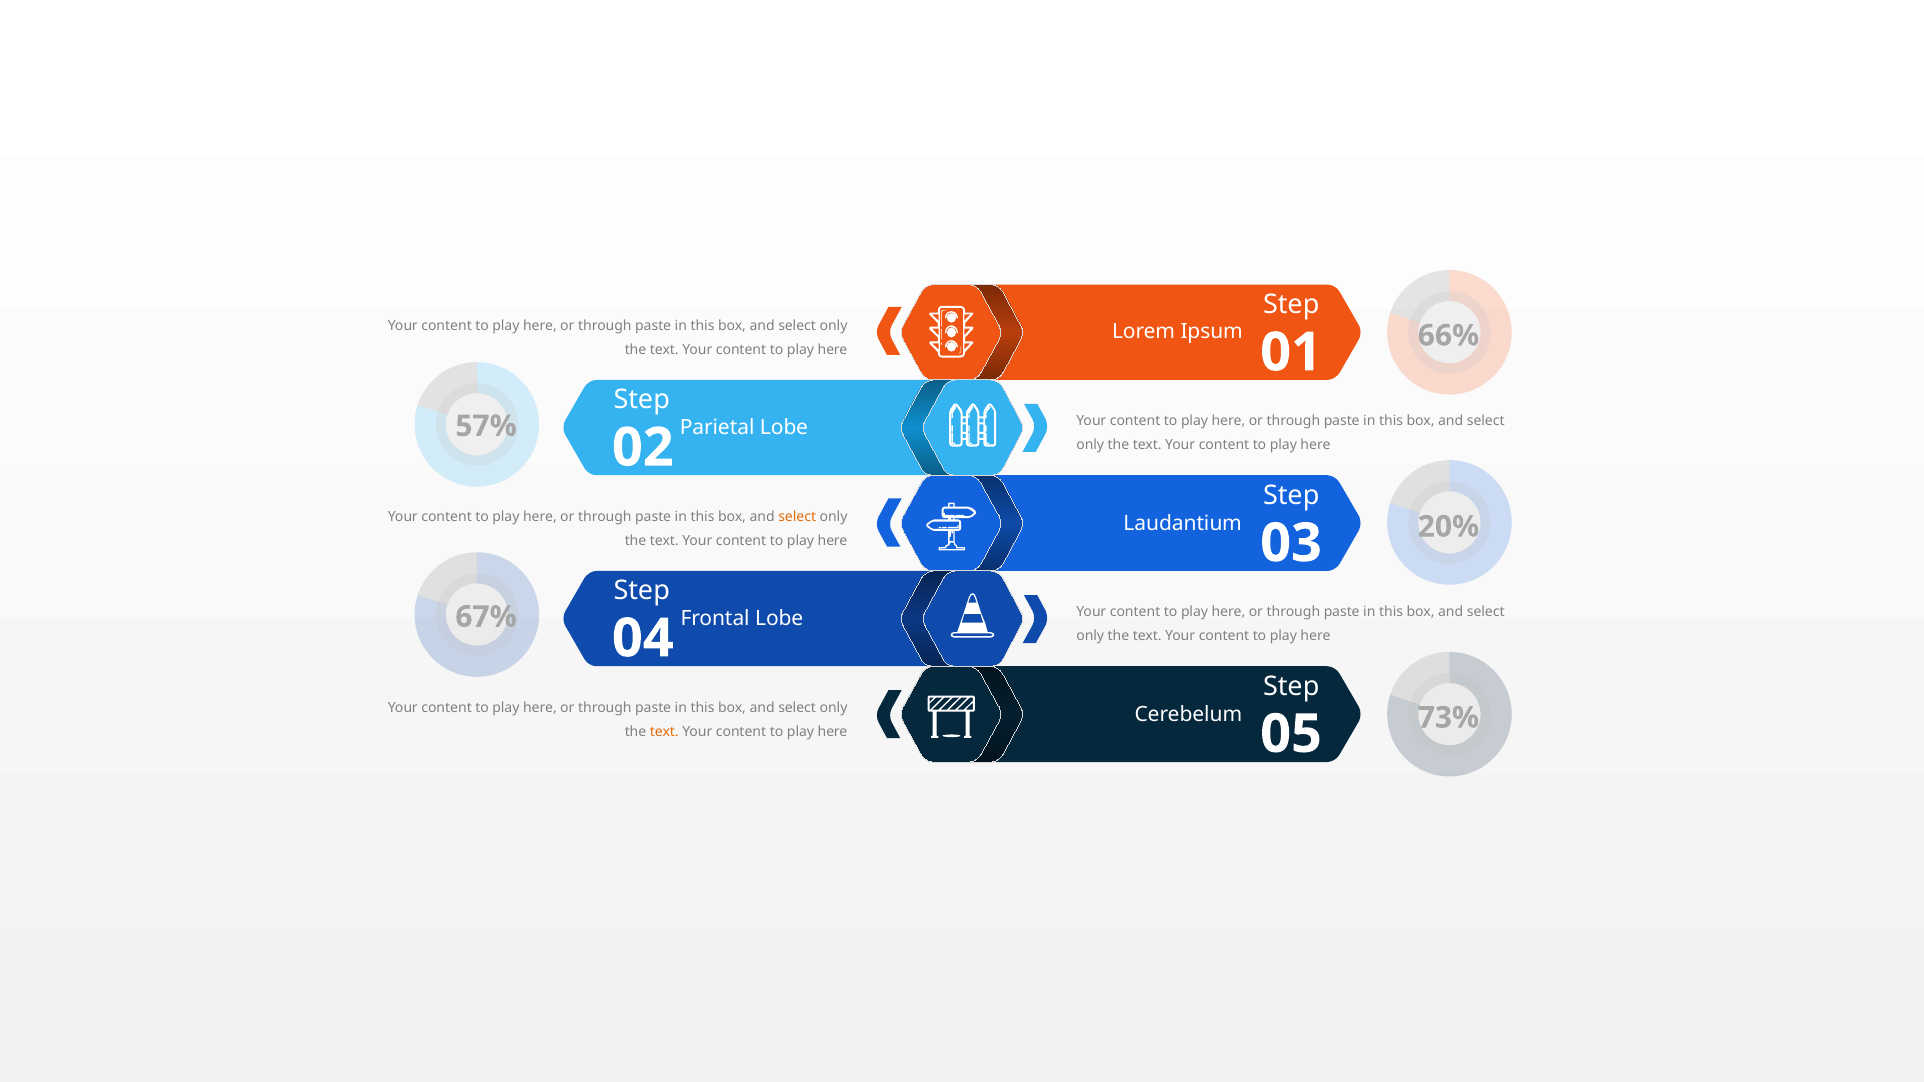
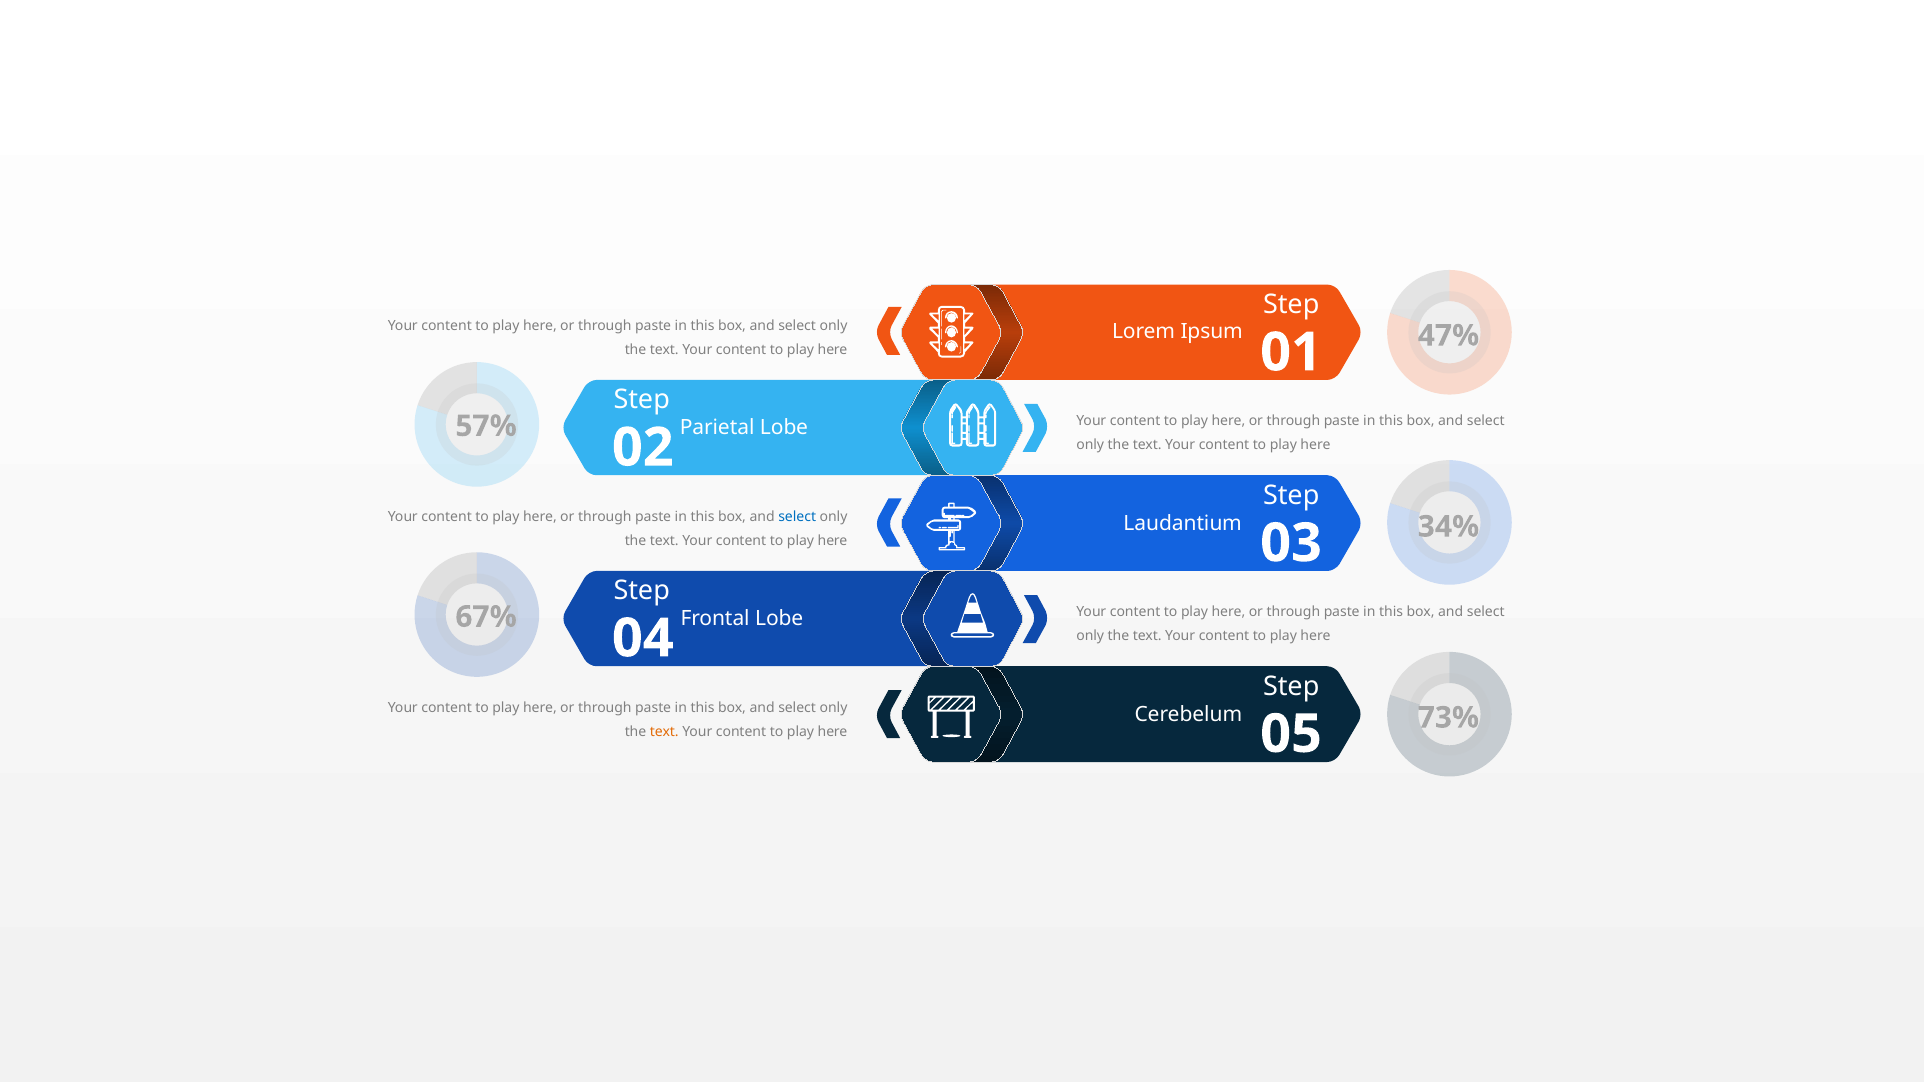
66%: 66% -> 47%
select at (797, 516) colour: orange -> blue
20%: 20% -> 34%
